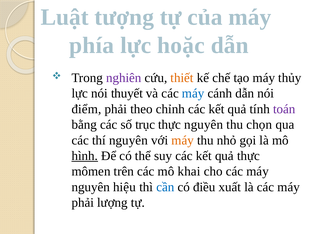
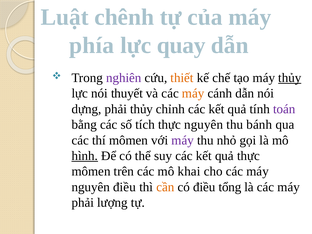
tượng: tượng -> chênh
hoặc: hoặc -> quay
thủy at (290, 78) underline: none -> present
máy at (193, 93) colour: blue -> orange
điểm: điểm -> dựng
phải theo: theo -> thủy
trục: trục -> tích
chọn: chọn -> bánh
thí nguyên: nguyên -> mômen
máy at (183, 140) colour: orange -> purple
nguyên hiệu: hiệu -> điều
cần colour: blue -> orange
xuất: xuất -> tổng
